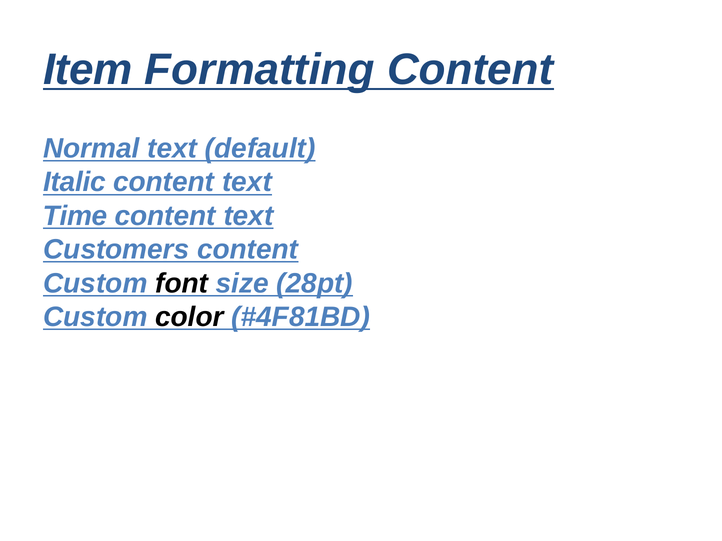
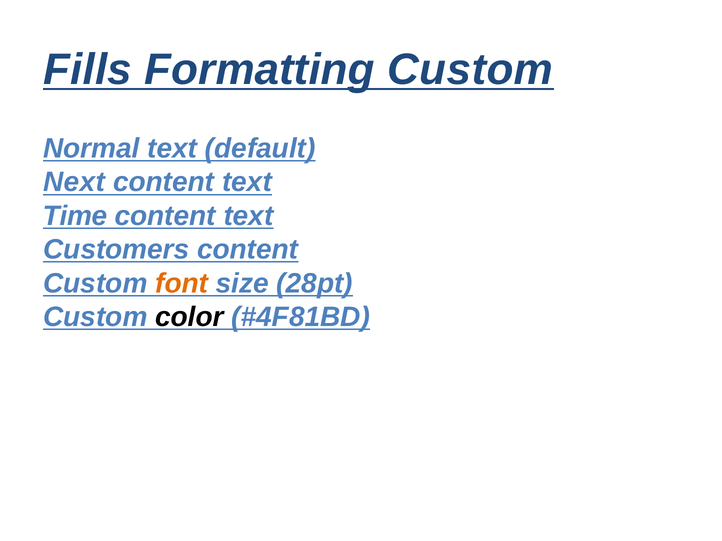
Item: Item -> Fills
Formatting Content: Content -> Custom
Italic: Italic -> Next
font colour: black -> orange
